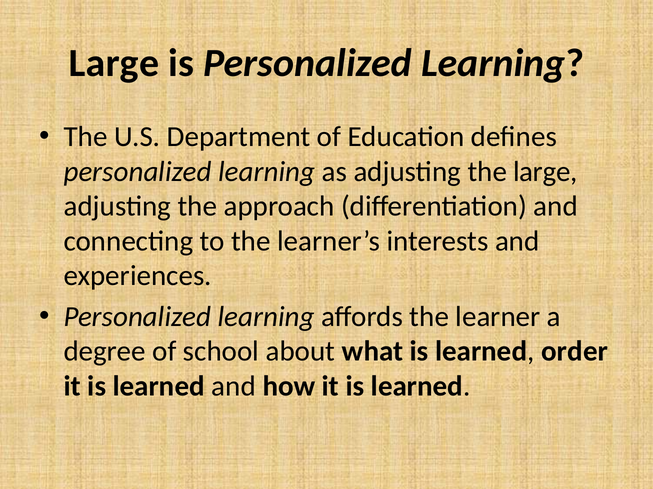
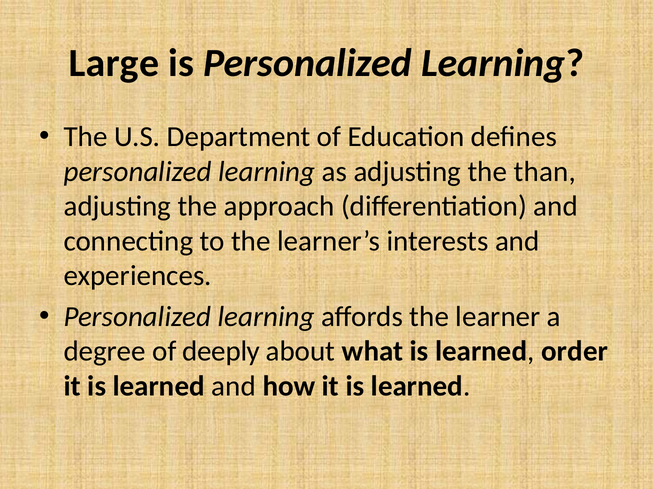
the large: large -> than
school: school -> deeply
